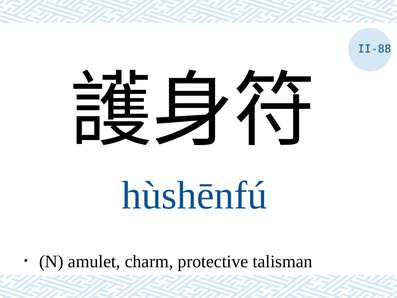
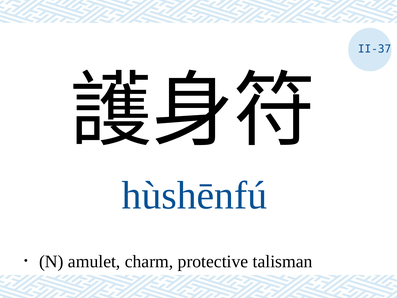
II-88: II-88 -> II-37
